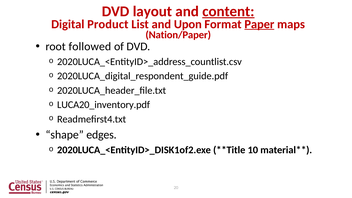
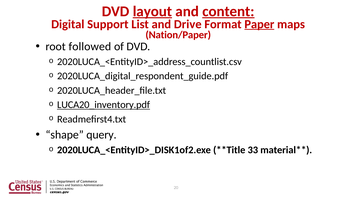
layout underline: none -> present
Product: Product -> Support
Upon: Upon -> Drive
LUCA20_inventory.pdf underline: none -> present
edges: edges -> query
10: 10 -> 33
